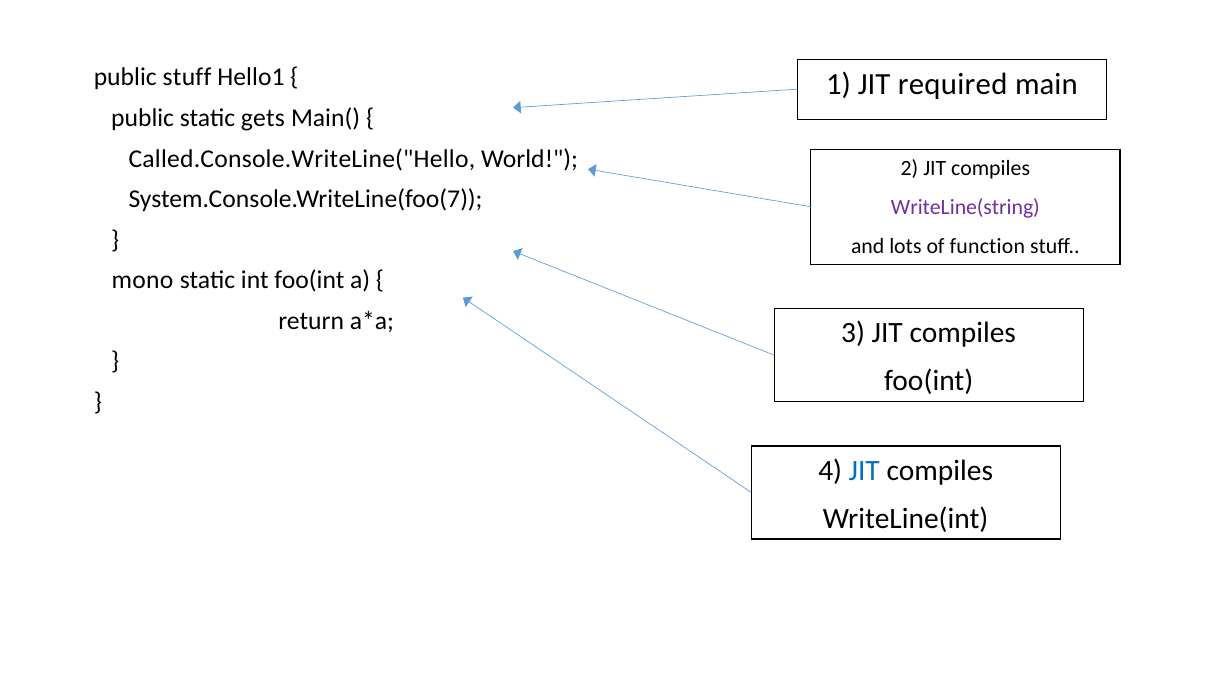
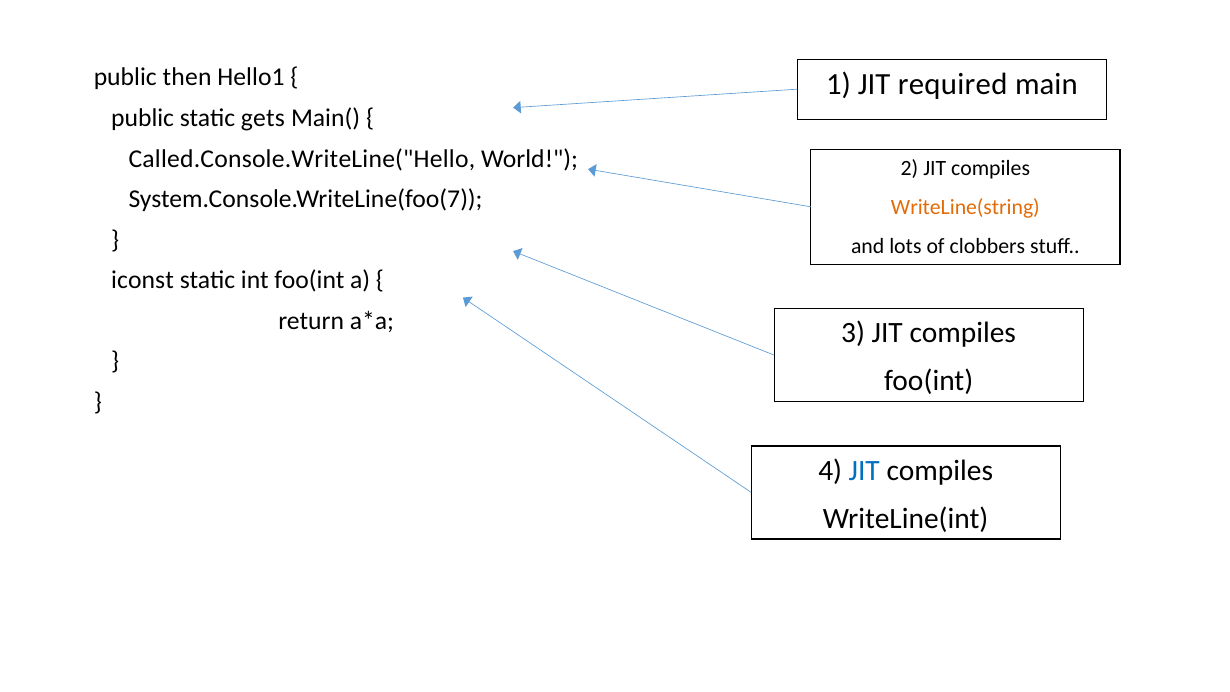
public stuff: stuff -> then
WriteLine(string colour: purple -> orange
function: function -> clobbers
mono: mono -> iconst
